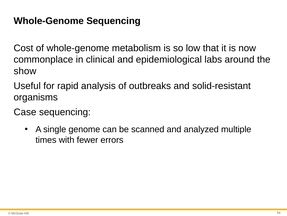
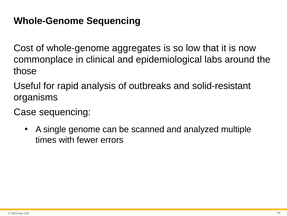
metabolism: metabolism -> aggregates
show: show -> those
